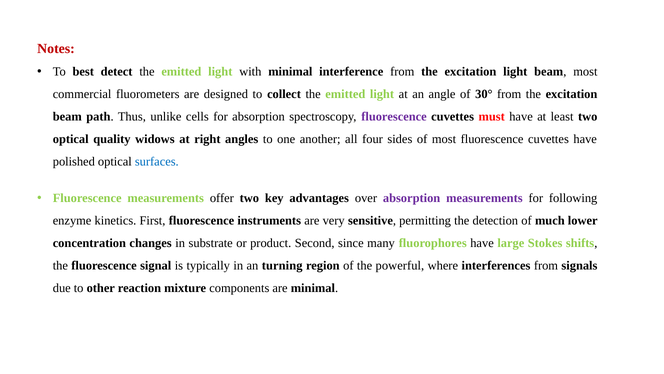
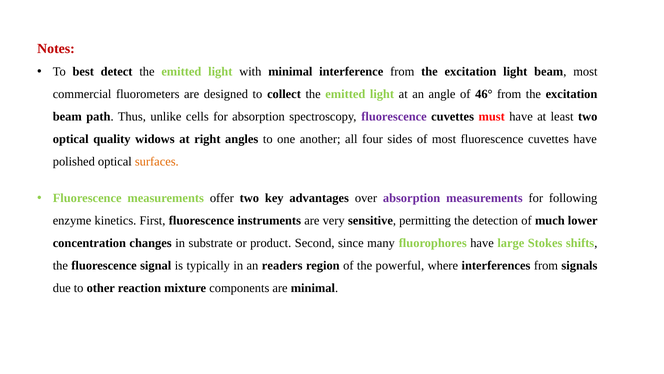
30°: 30° -> 46°
surfaces colour: blue -> orange
turning: turning -> readers
